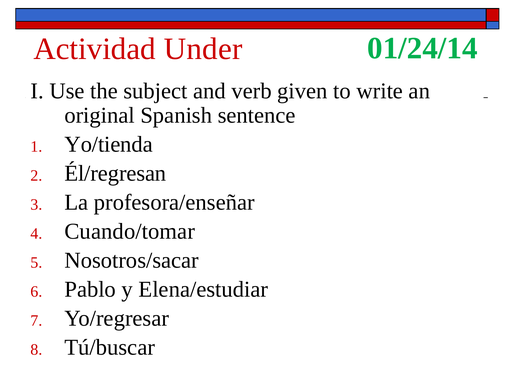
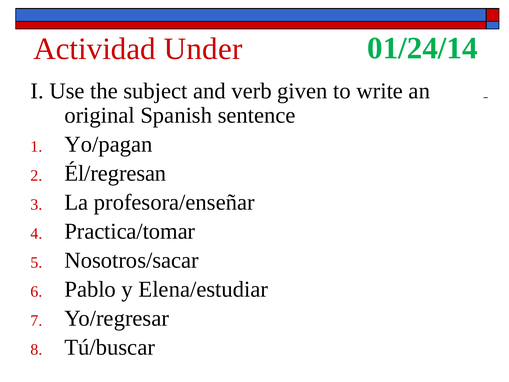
Yo/tienda: Yo/tienda -> Yo/pagan
Cuando/tomar: Cuando/tomar -> Practica/tomar
